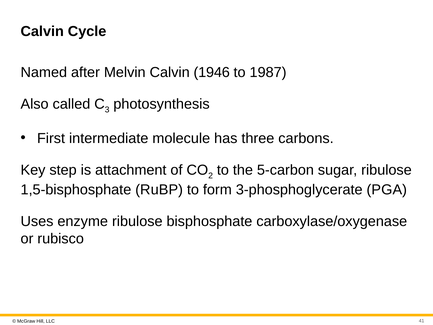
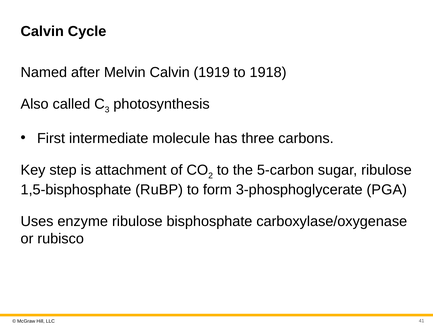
1946: 1946 -> 1919
1987: 1987 -> 1918
